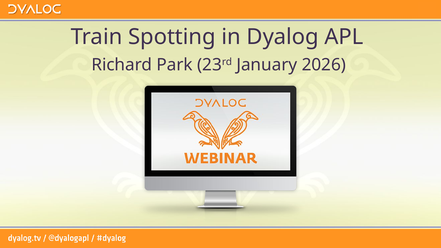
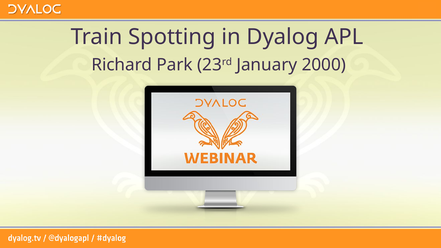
2026: 2026 -> 2000
